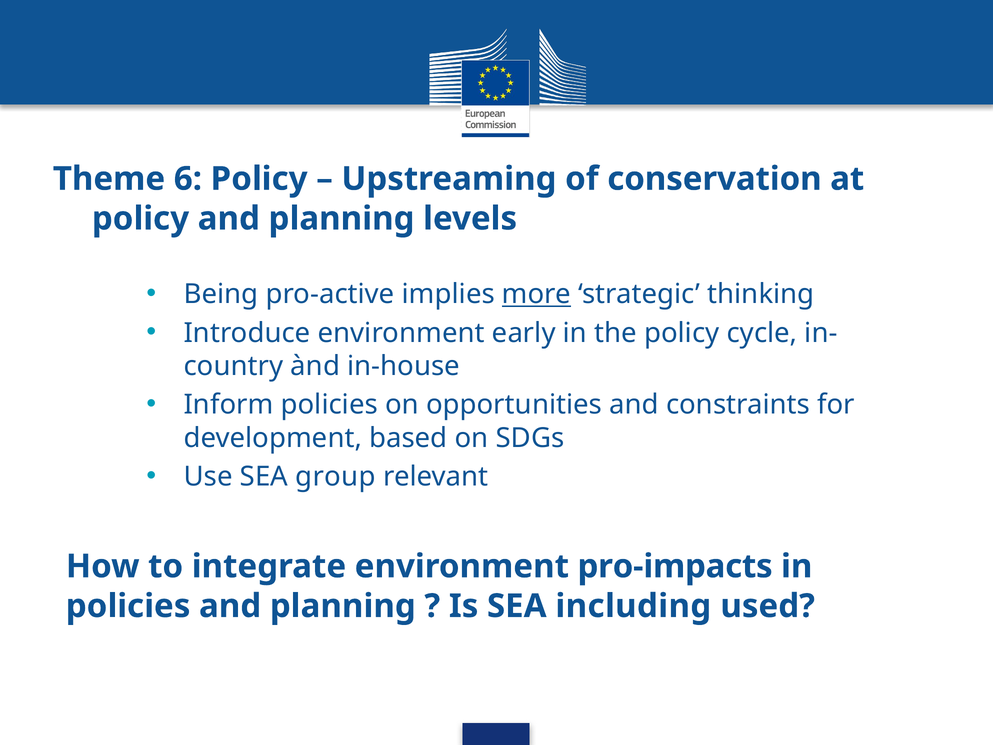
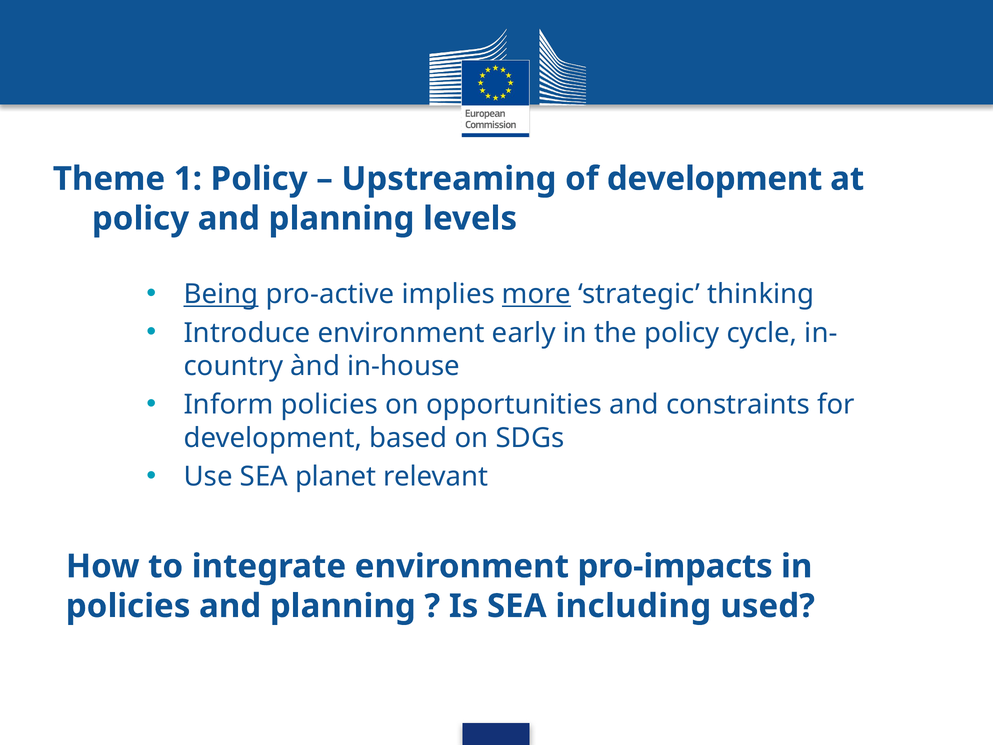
6: 6 -> 1
of conservation: conservation -> development
Being underline: none -> present
group: group -> planet
